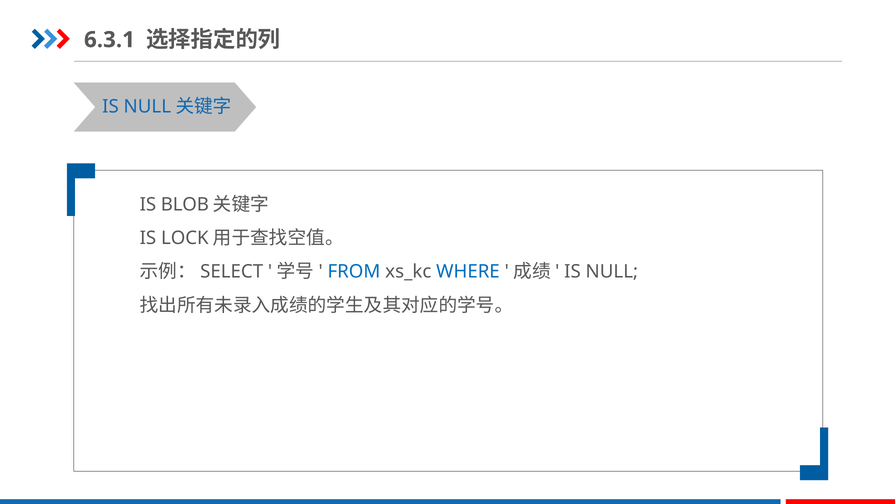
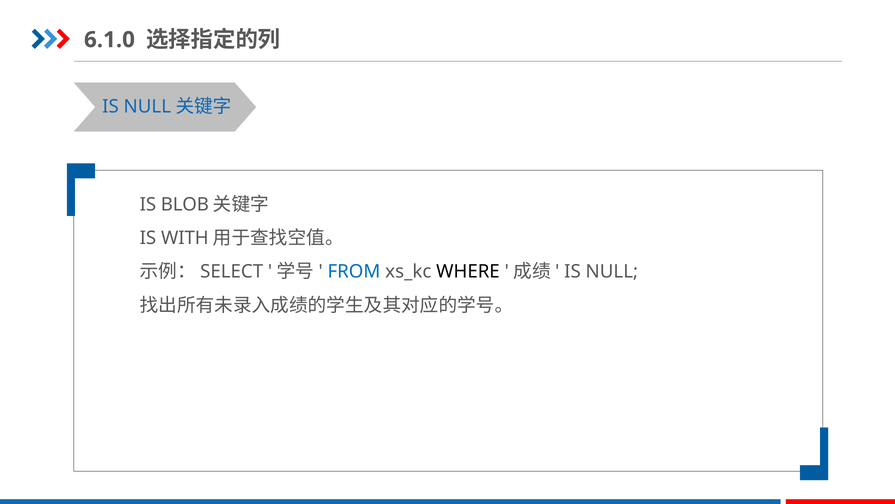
6.3.1: 6.3.1 -> 6.1.0
LOCK: LOCK -> WITH
WHERE colour: blue -> black
